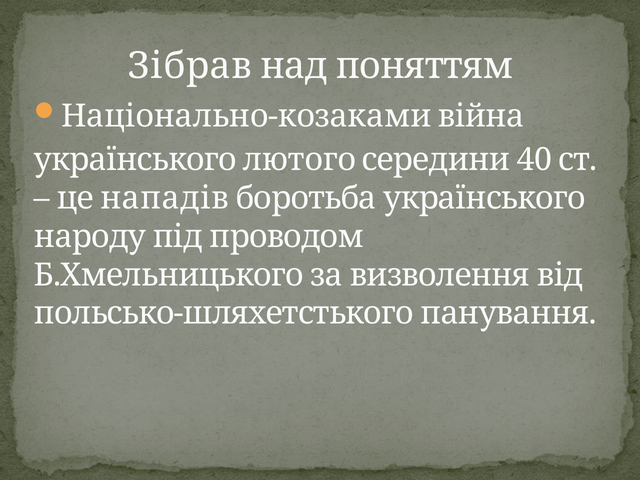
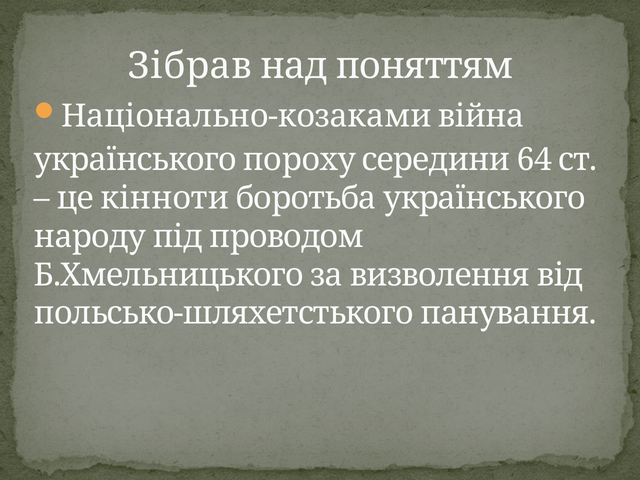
лютого: лютого -> пороху
40: 40 -> 64
нападів: нападів -> кінноти
